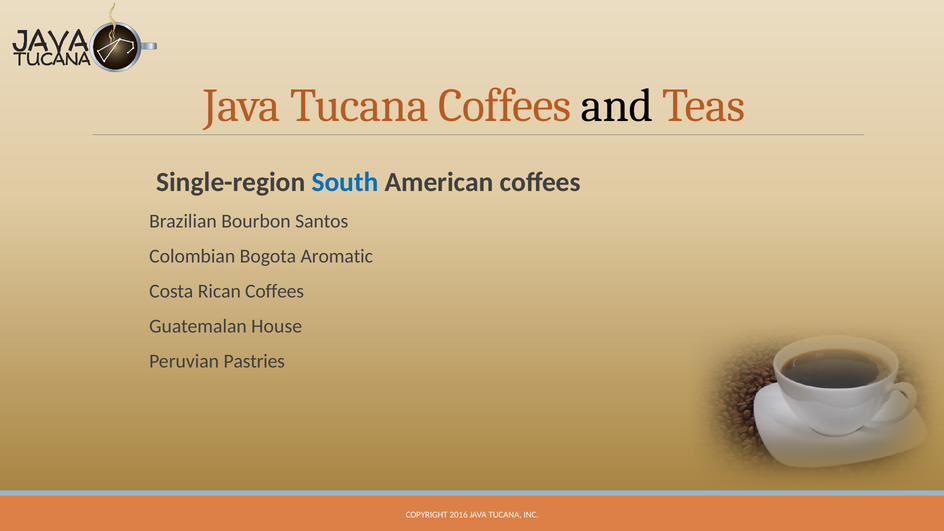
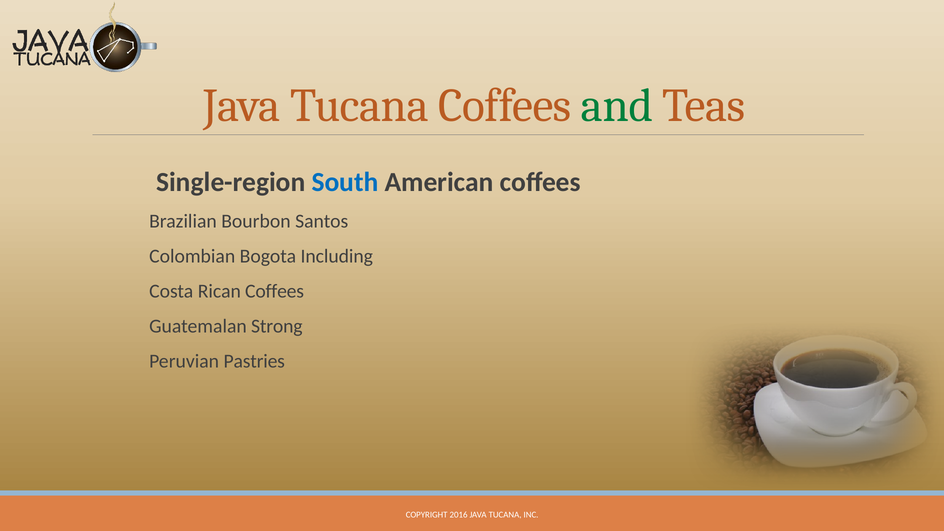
and colour: black -> green
Aromatic: Aromatic -> Including
House: House -> Strong
